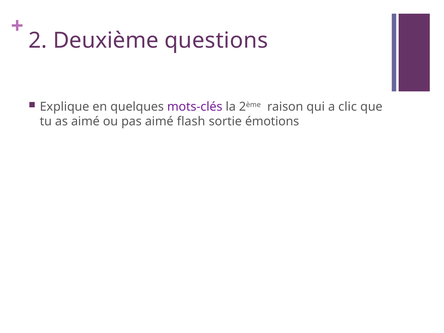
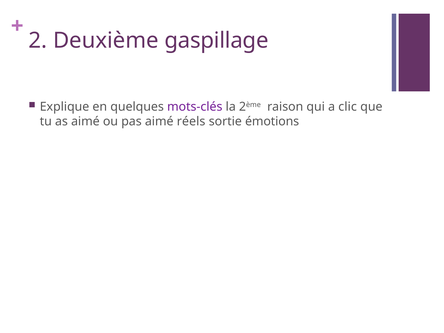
questions: questions -> gaspillage
flash: flash -> réels
